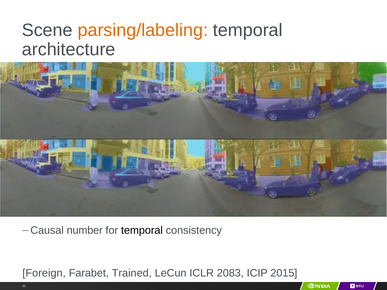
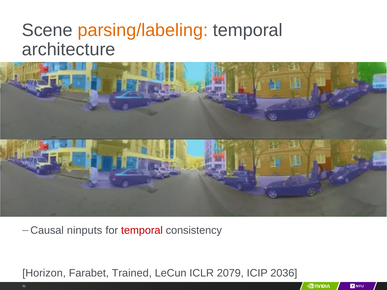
number: number -> ninputs
temporal at (142, 230) colour: black -> red
Foreign: Foreign -> Horizon
2083: 2083 -> 2079
2015: 2015 -> 2036
